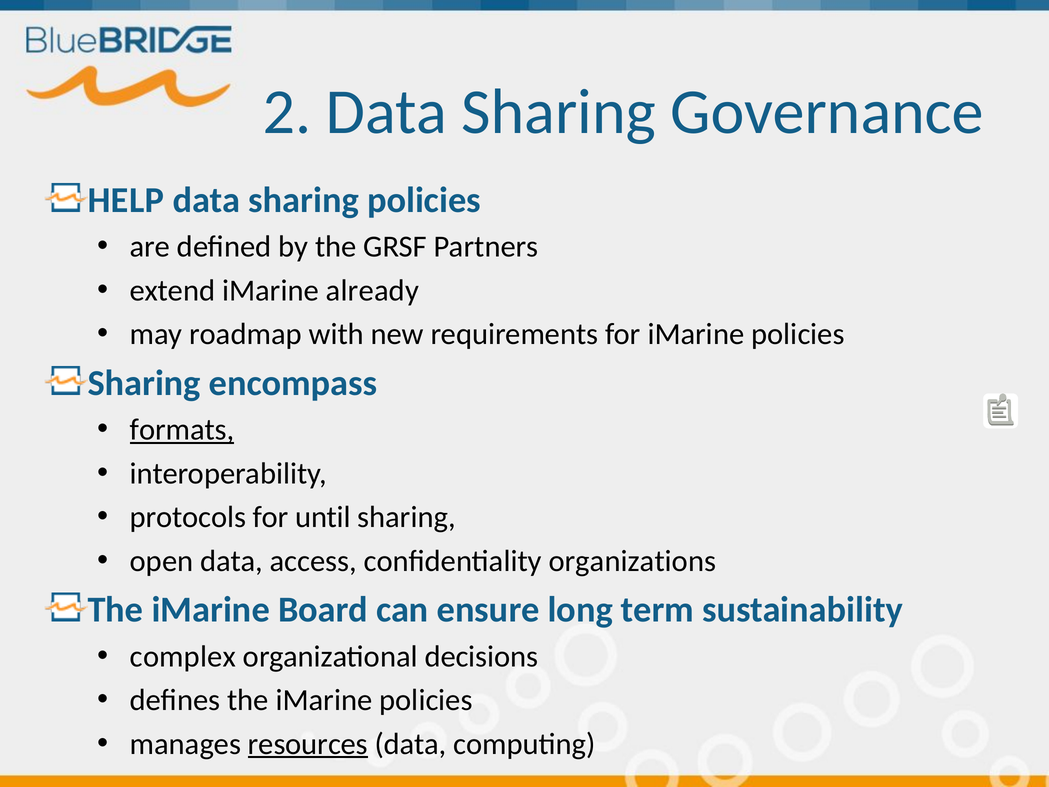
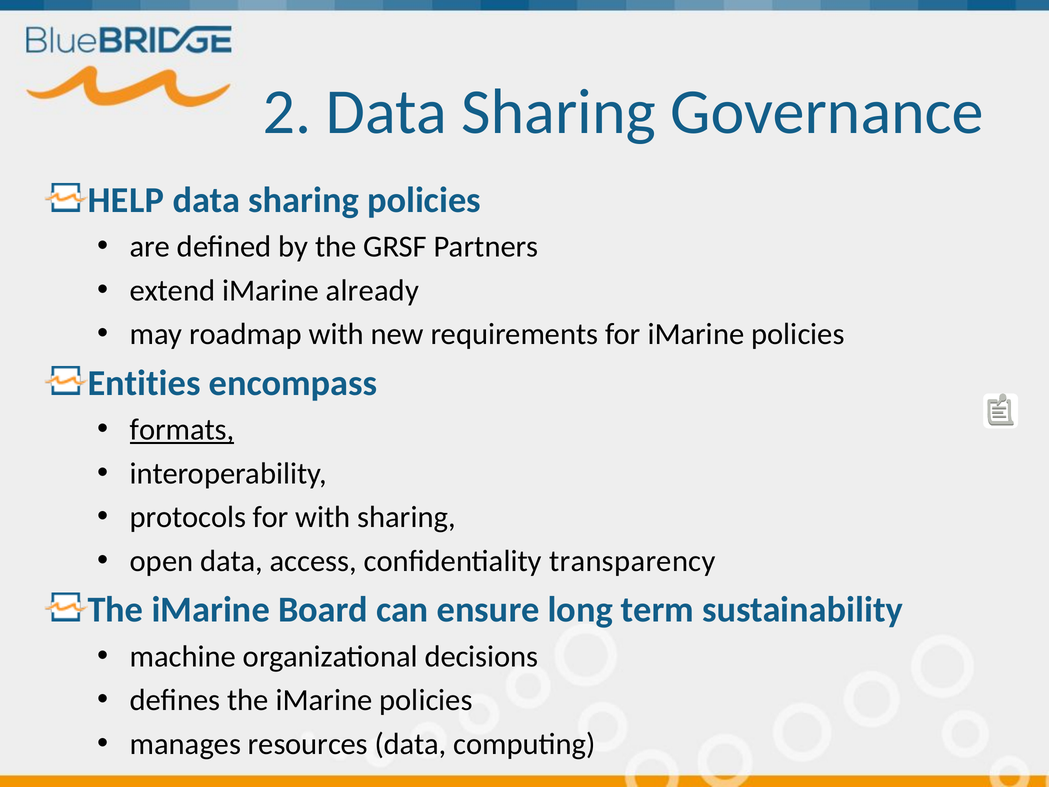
Sharing at (144, 383): Sharing -> Entities
for until: until -> with
organizations: organizations -> transparency
complex: complex -> machine
resources underline: present -> none
